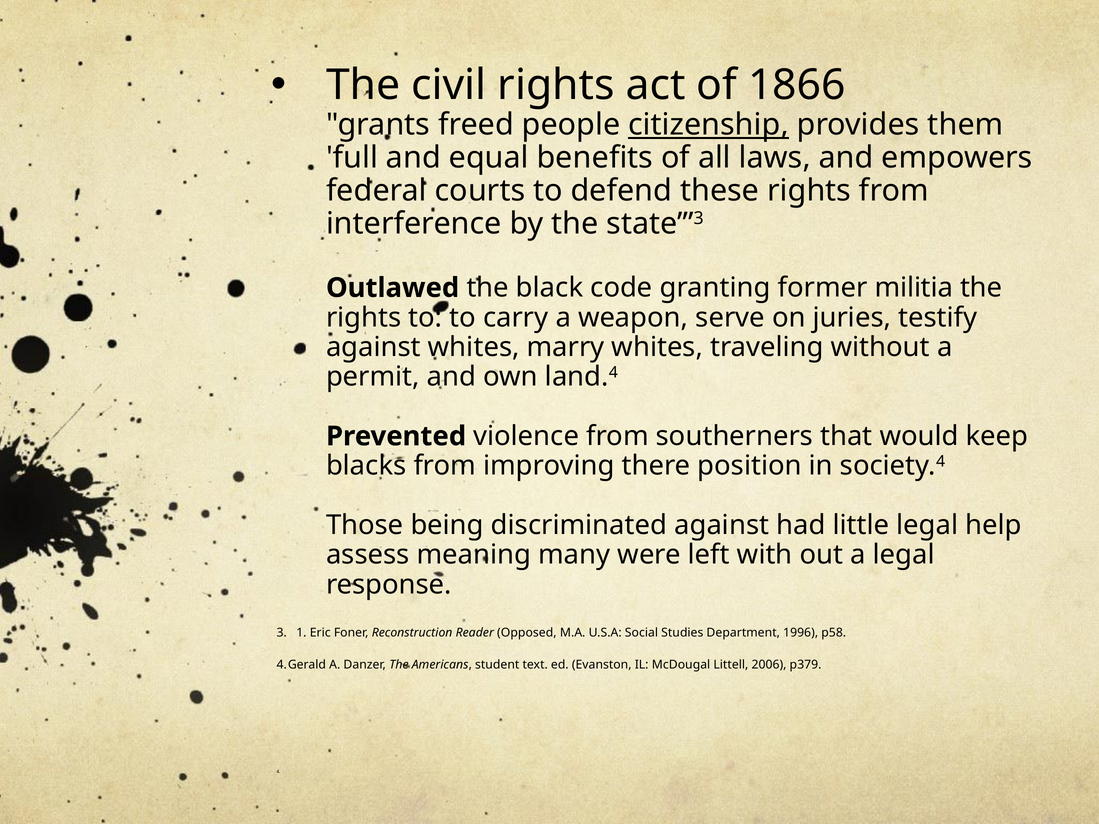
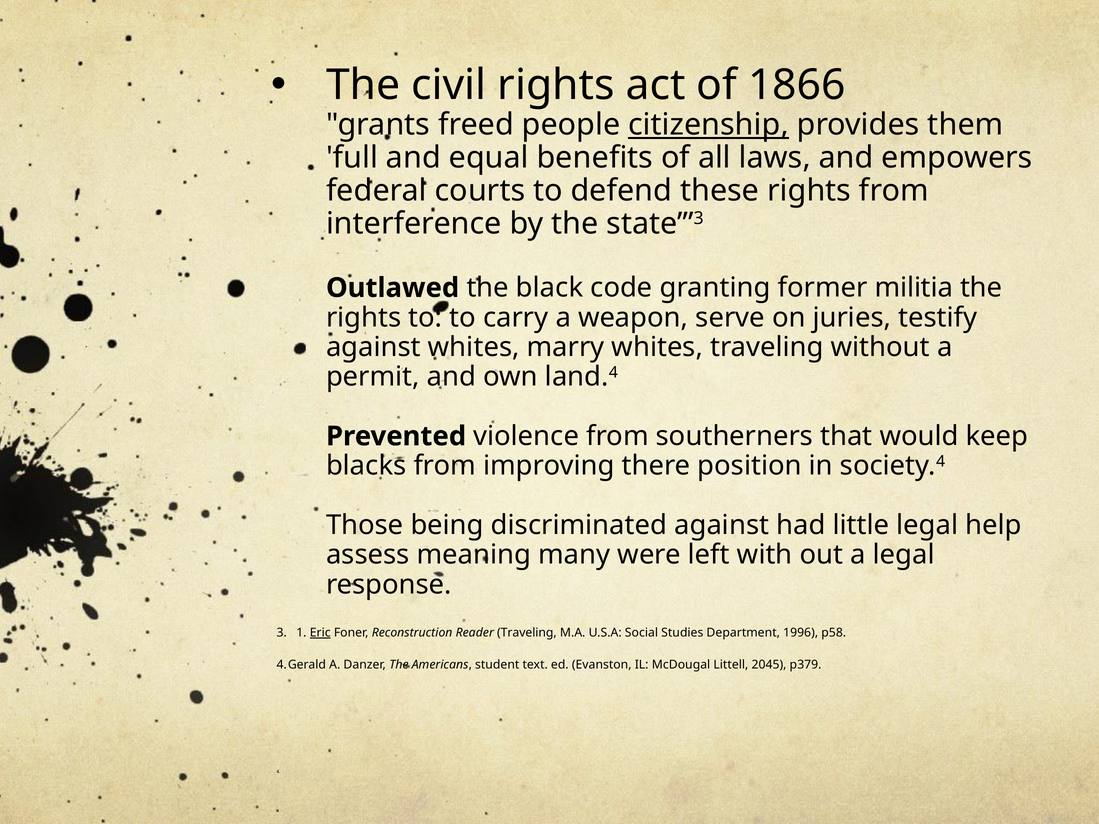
Eric underline: none -> present
Reader Opposed: Opposed -> Traveling
2006: 2006 -> 2045
